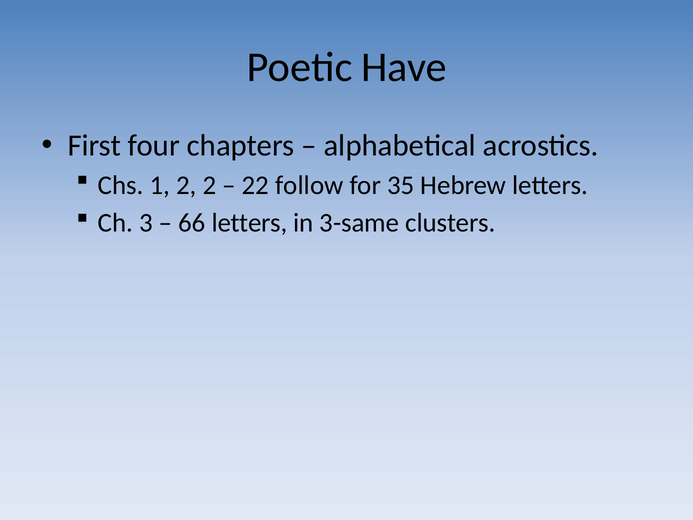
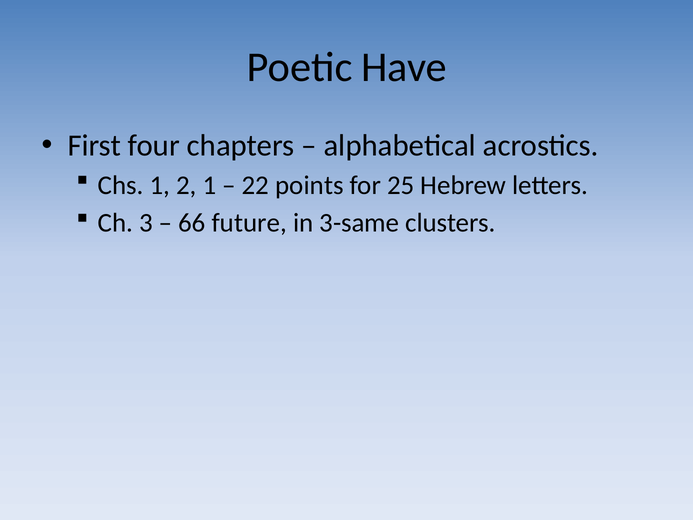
2 2: 2 -> 1
follow: follow -> points
35: 35 -> 25
66 letters: letters -> future
